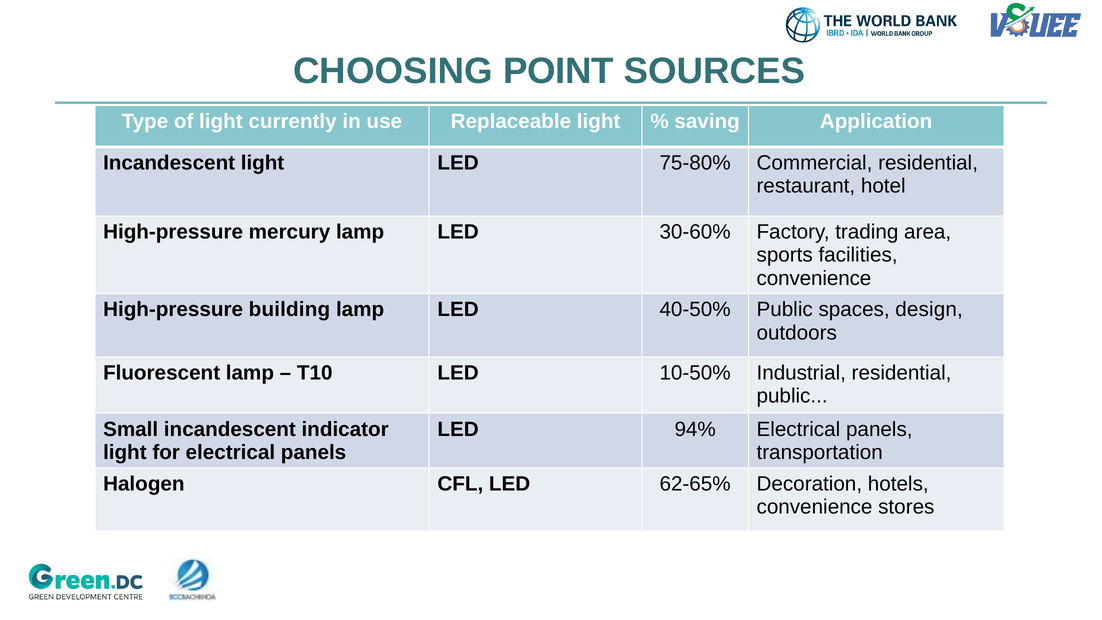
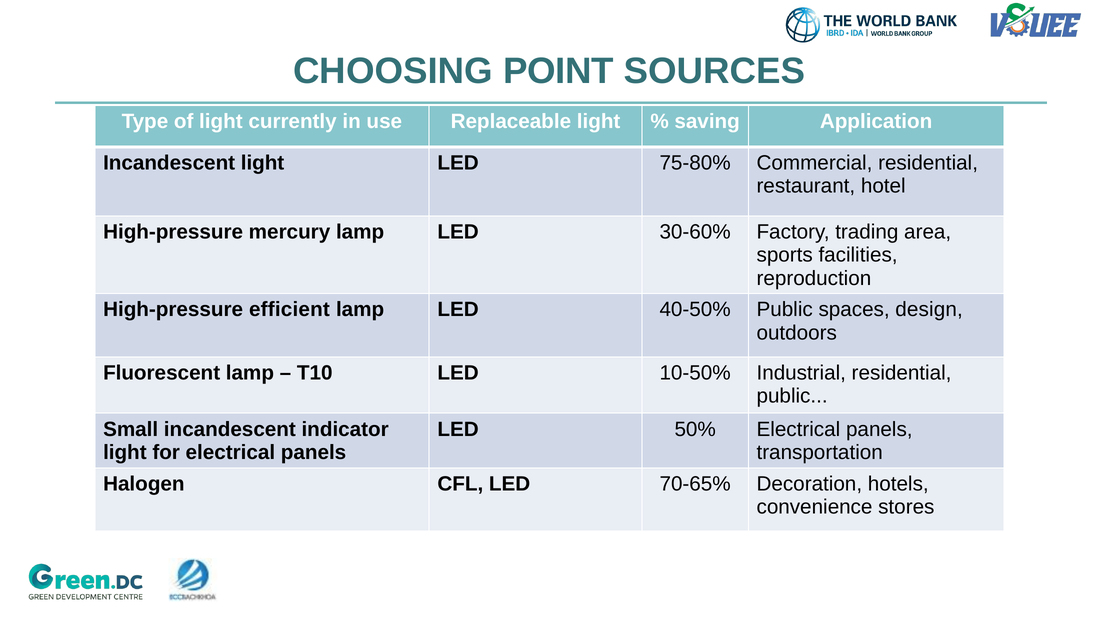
convenience at (814, 278): convenience -> reproduction
building: building -> efficient
94%: 94% -> 50%
62-65%: 62-65% -> 70-65%
